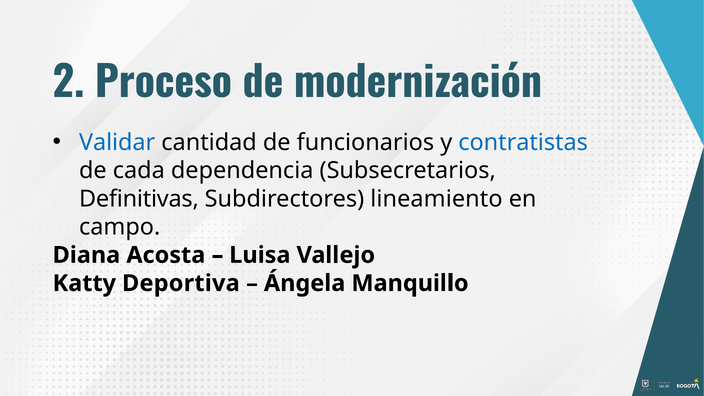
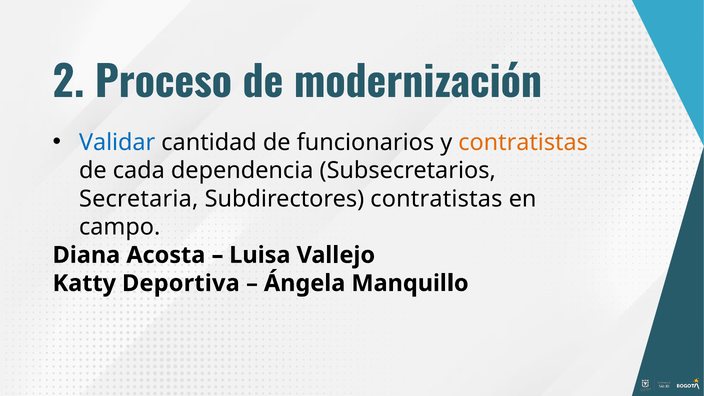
contratistas at (523, 142) colour: blue -> orange
Definitivas: Definitivas -> Secretaria
Subdirectores lineamiento: lineamiento -> contratistas
